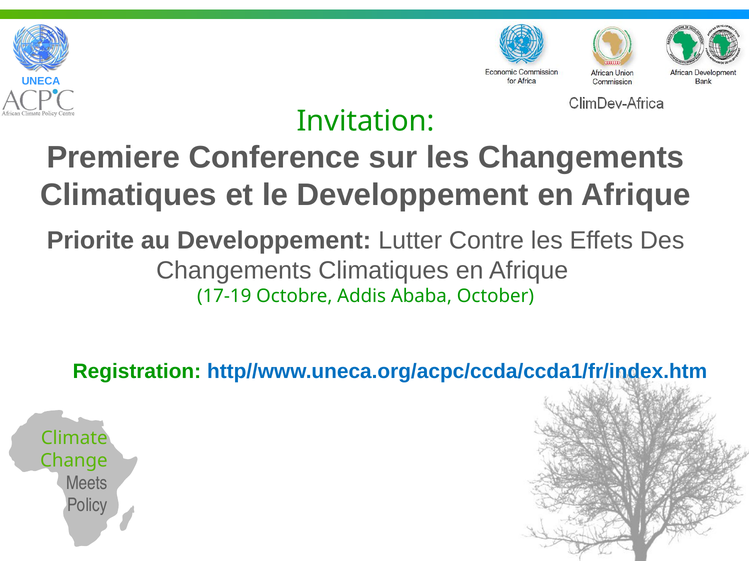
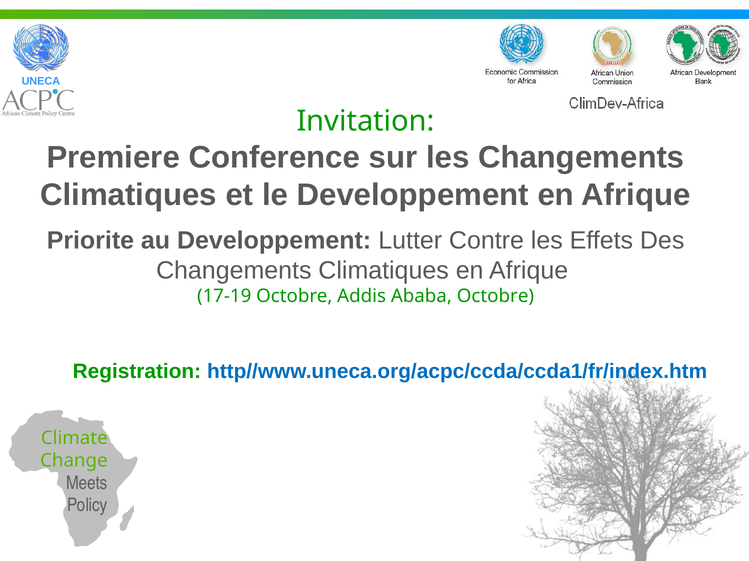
Ababa October: October -> Octobre
